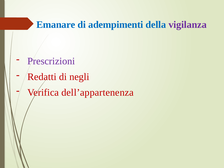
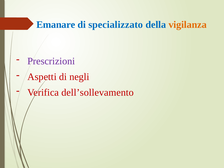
adempimenti: adempimenti -> specializzato
vigilanza colour: purple -> orange
Redatti: Redatti -> Aspetti
dell’appartenenza: dell’appartenenza -> dell’sollevamento
